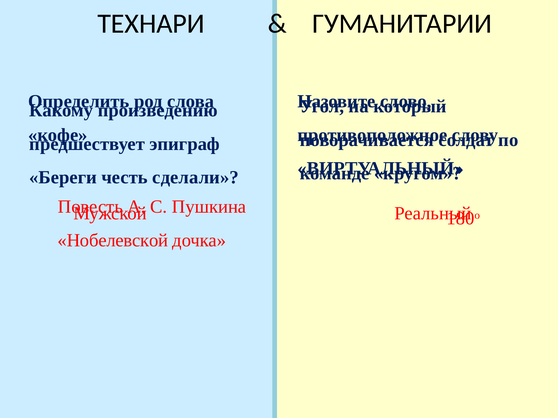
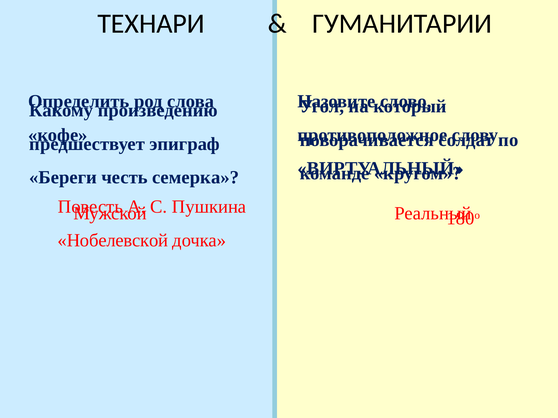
сделали: сделали -> семерка
